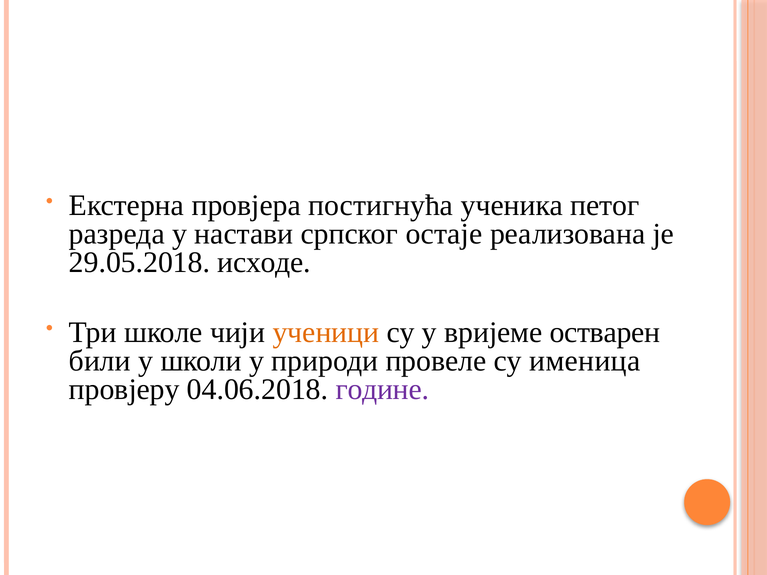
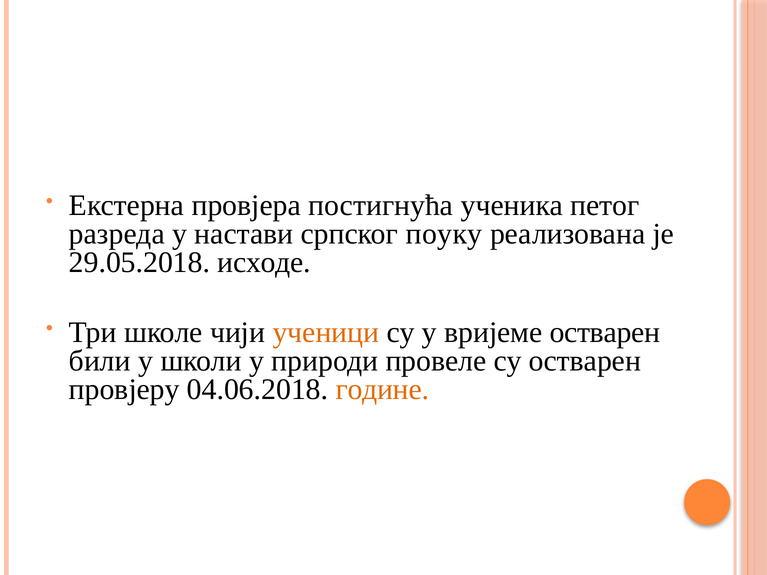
остаје: остаје -> поуку
су именица: именица -> остварен
године colour: purple -> orange
